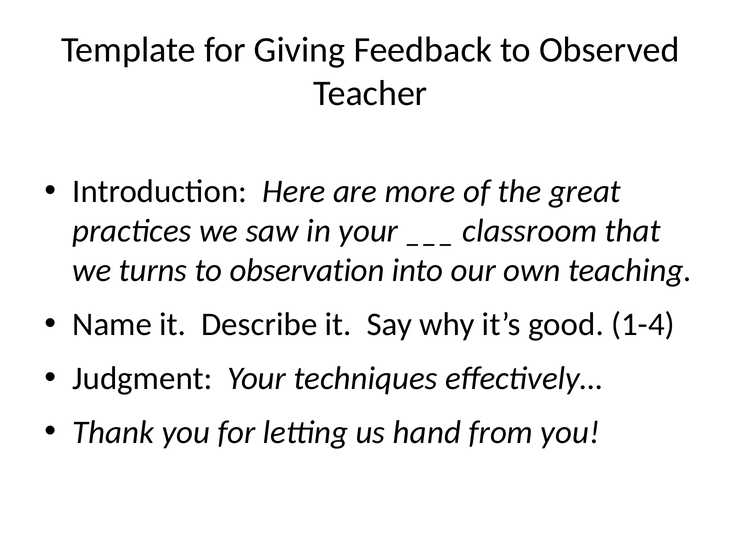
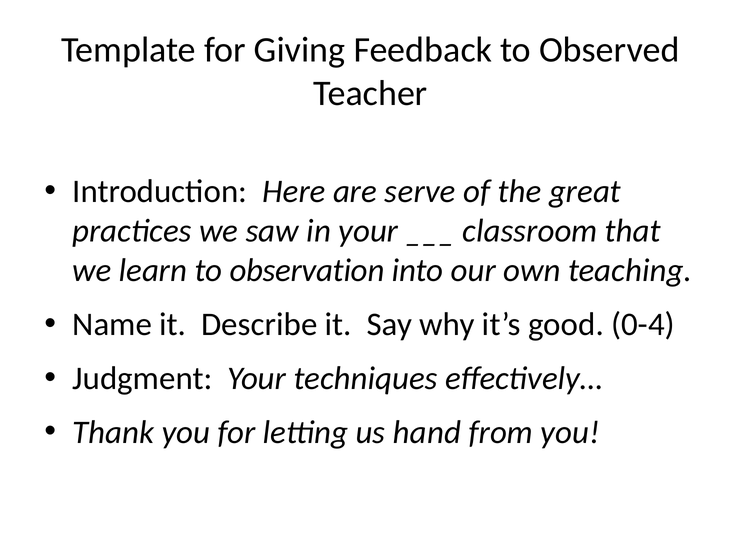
more: more -> serve
turns: turns -> learn
1-4: 1-4 -> 0-4
